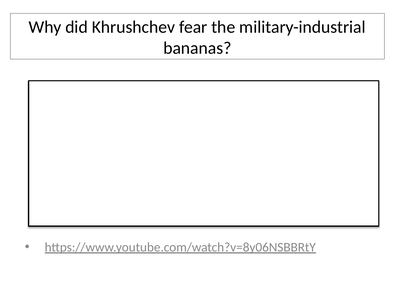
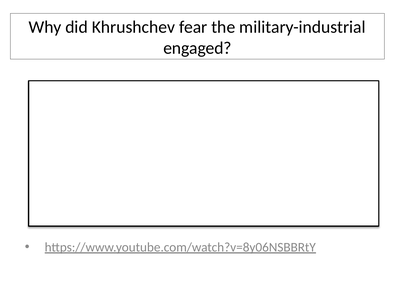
bananas: bananas -> engaged
